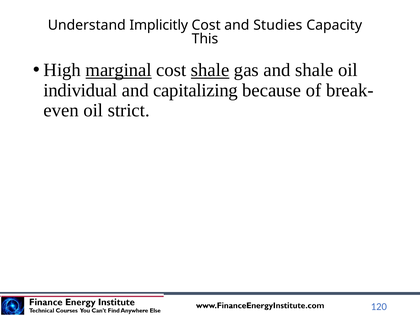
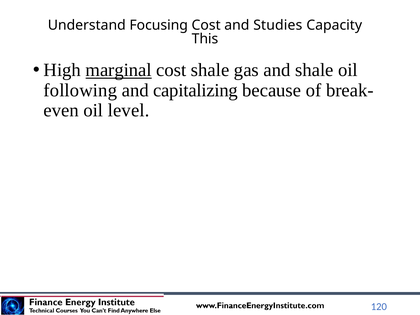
Implicitly: Implicitly -> Focusing
shale at (210, 70) underline: present -> none
individual: individual -> following
strict: strict -> level
